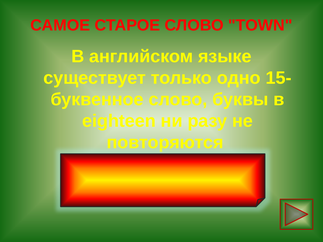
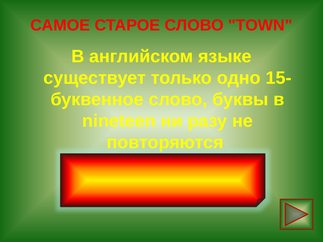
eighteen: eighteen -> nineteen
